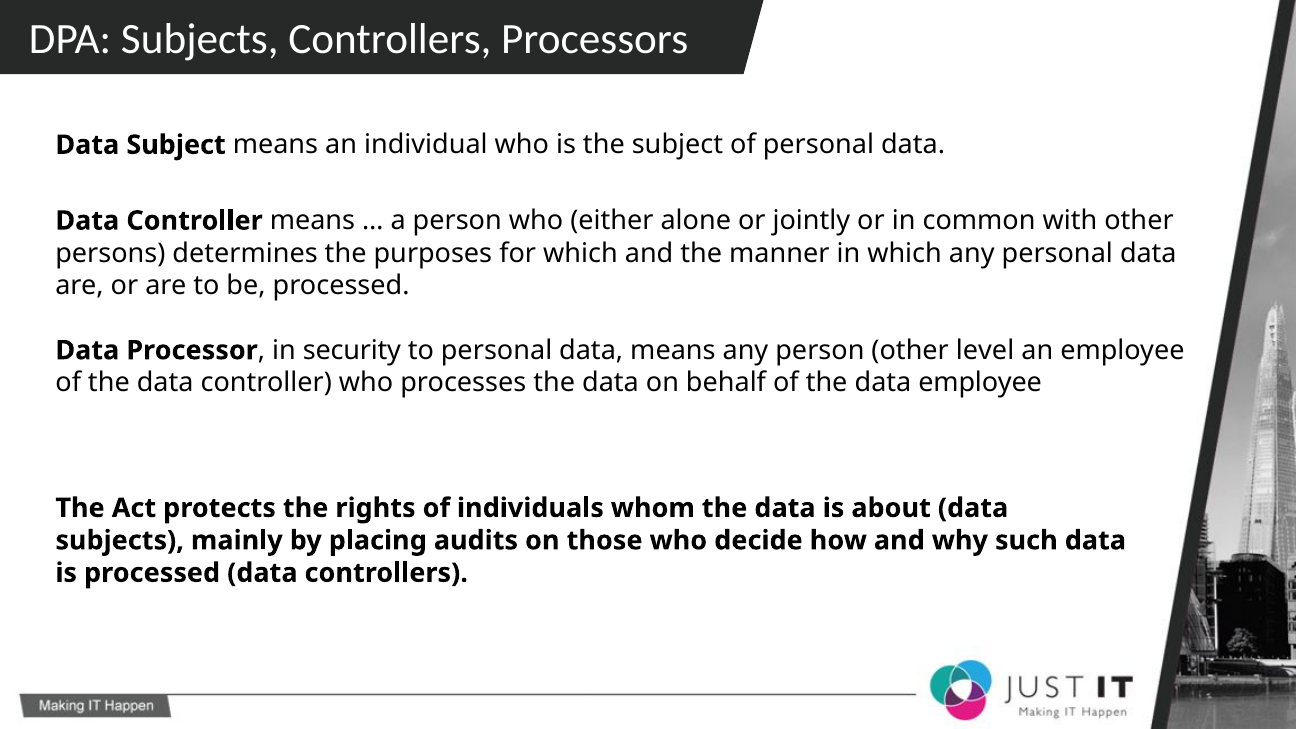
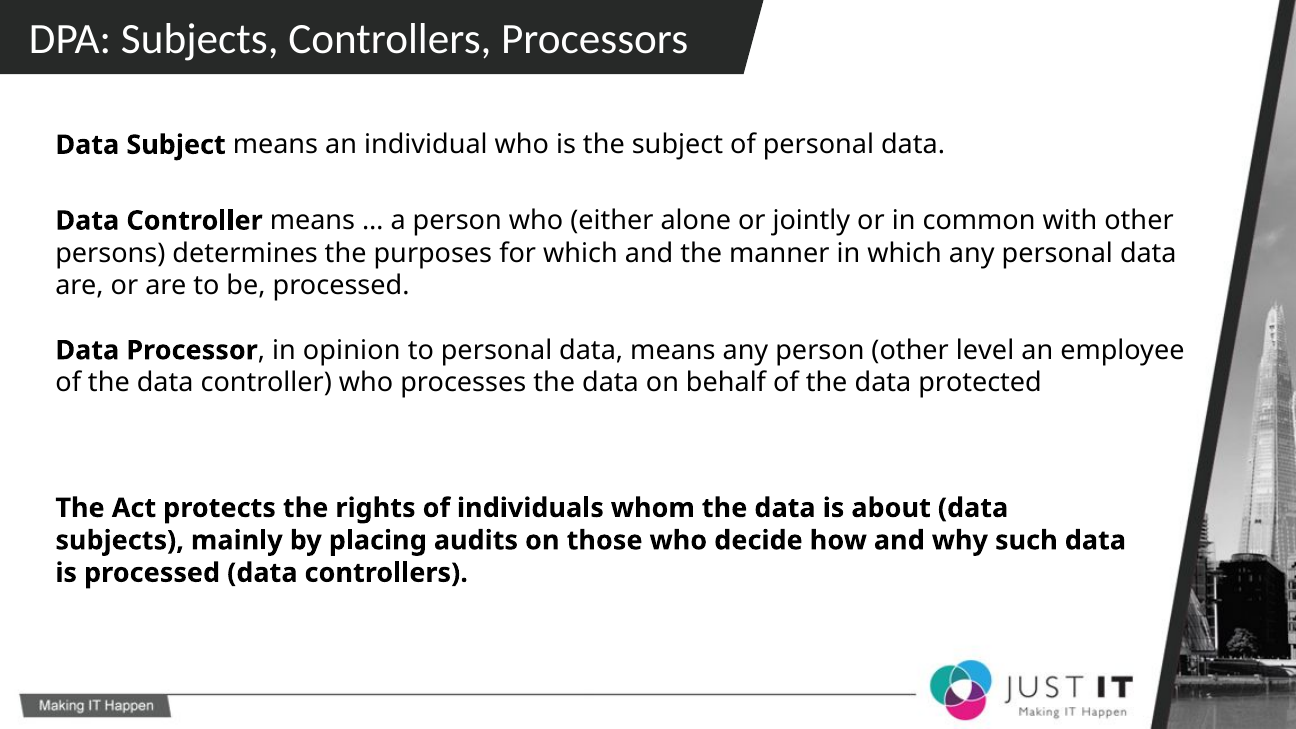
security: security -> opinion
data employee: employee -> protected
